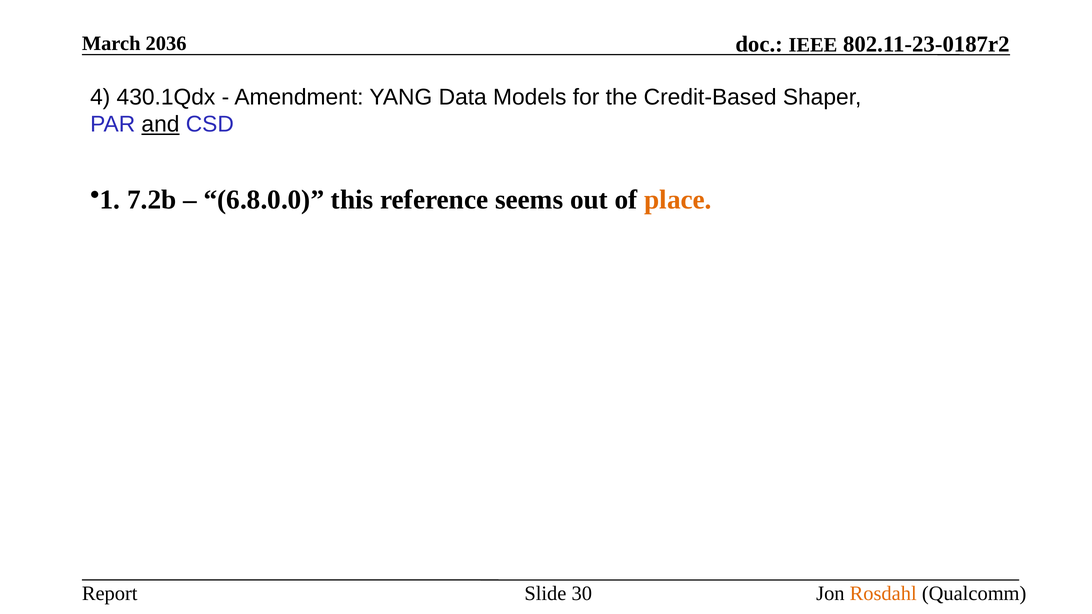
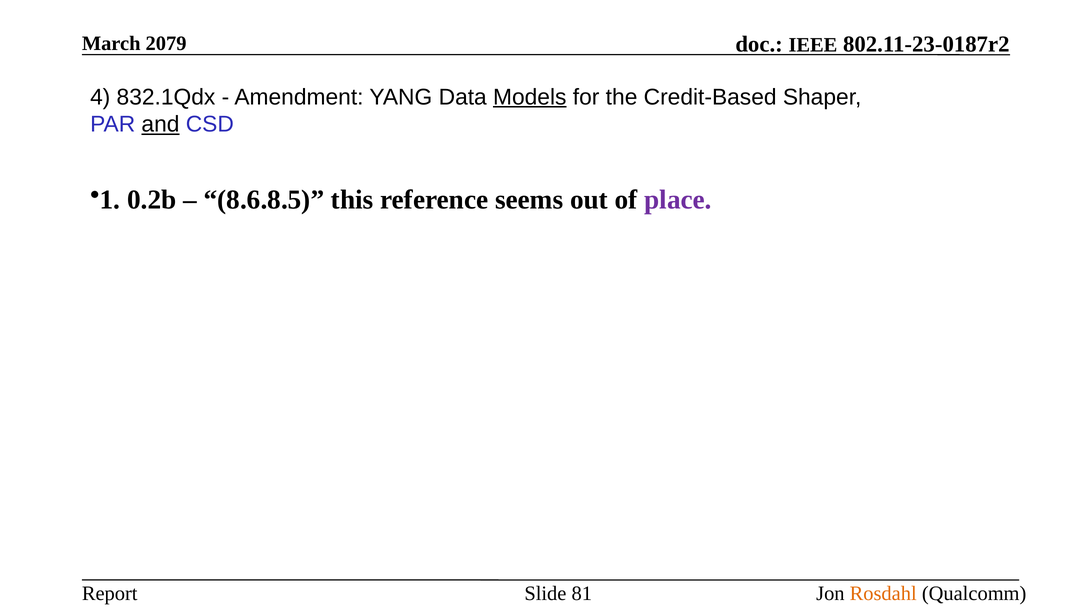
2036: 2036 -> 2079
430.1Qdx: 430.1Qdx -> 832.1Qdx
Models underline: none -> present
7.2b: 7.2b -> 0.2b
6.8.0.0: 6.8.0.0 -> 8.6.8.5
place colour: orange -> purple
30: 30 -> 81
